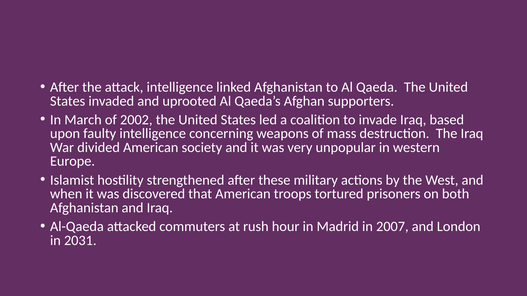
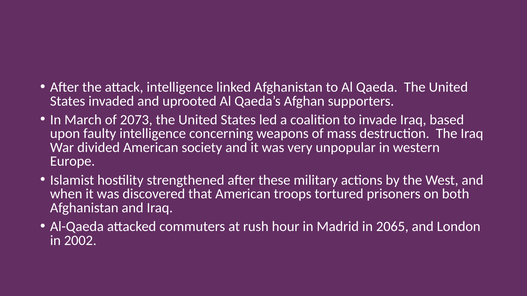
2002: 2002 -> 2073
2007: 2007 -> 2065
2031: 2031 -> 2002
